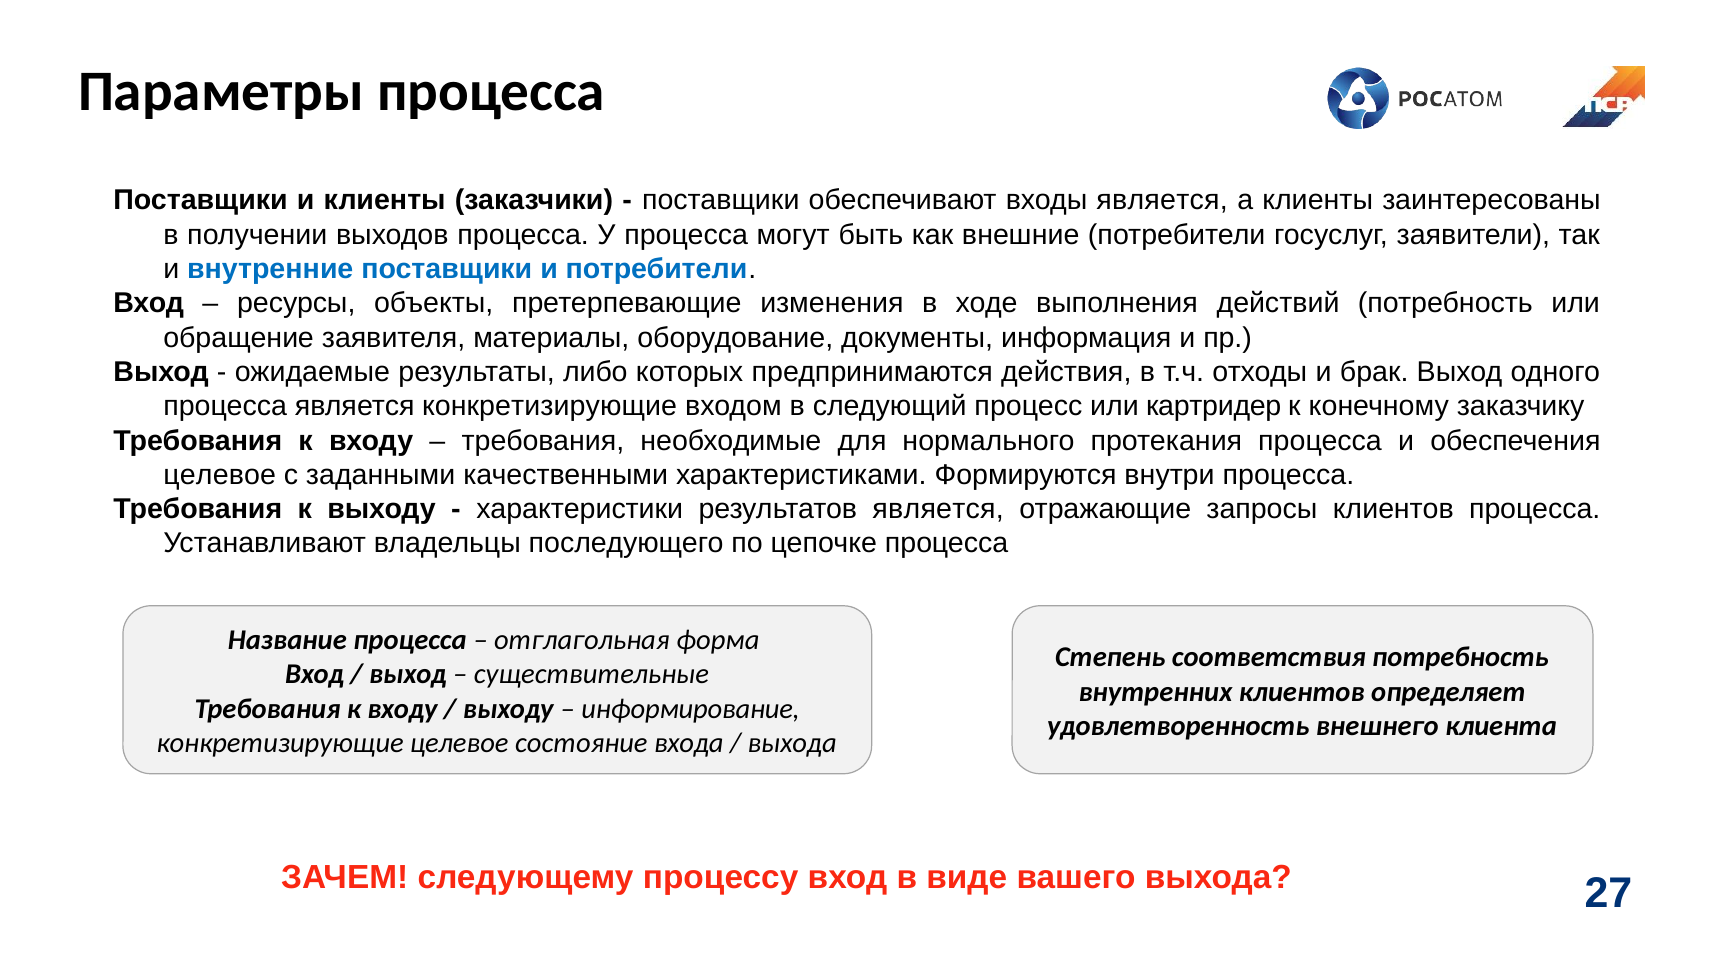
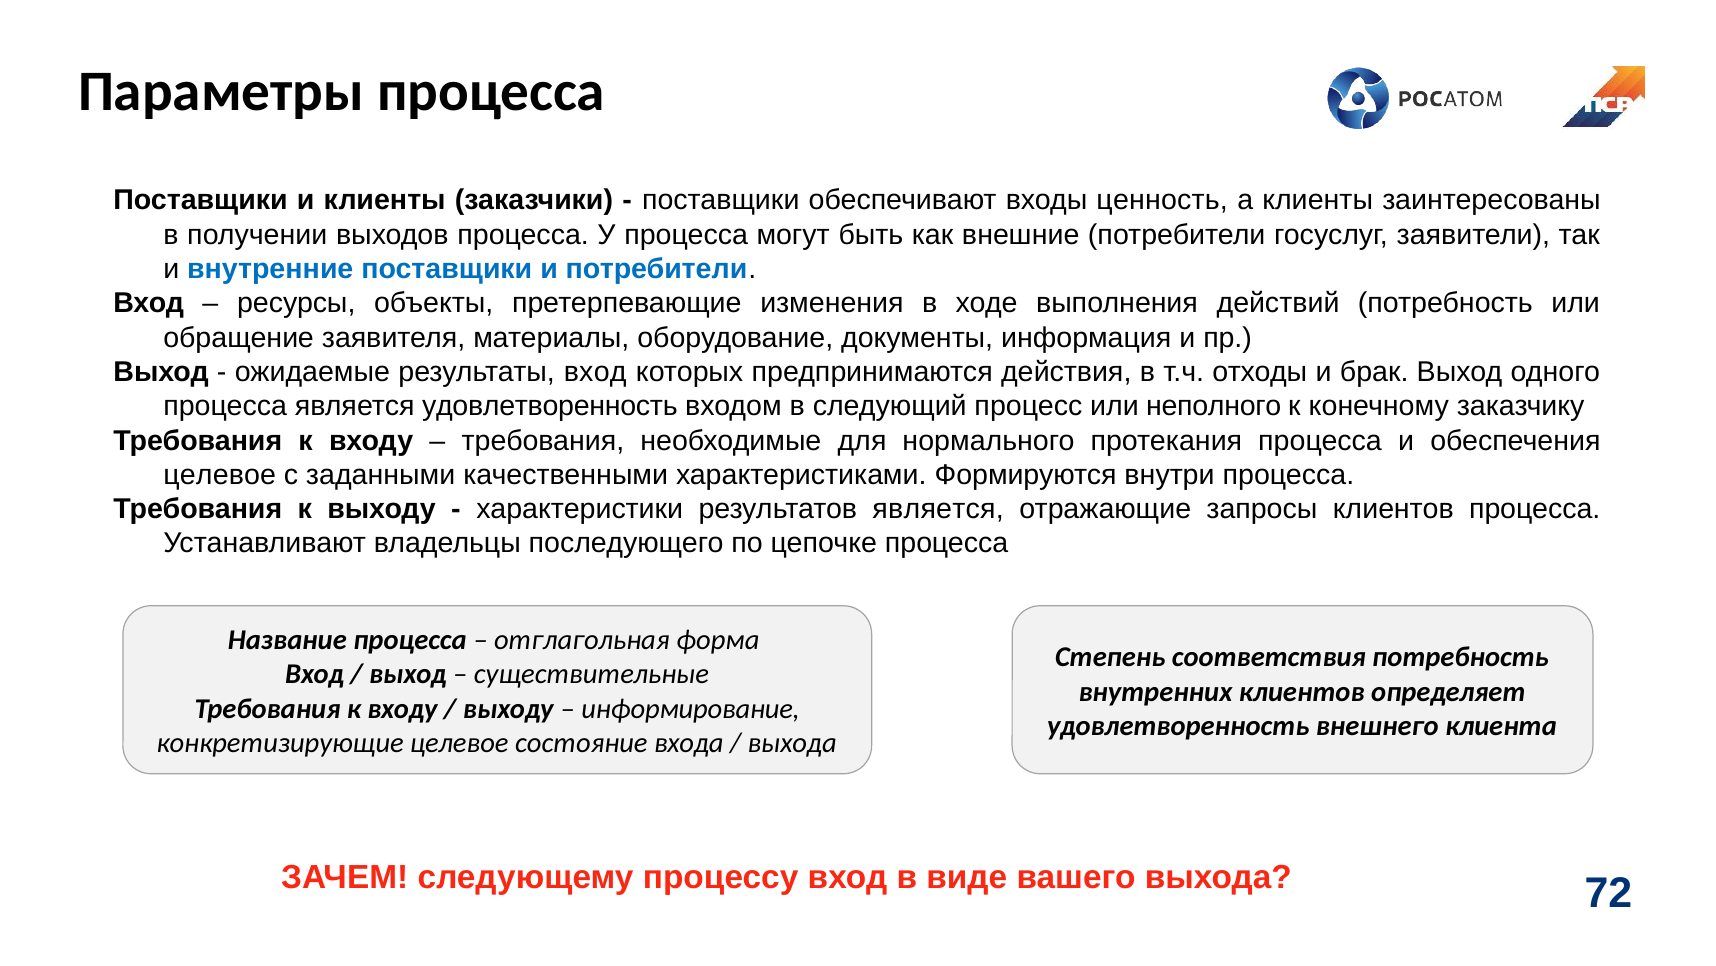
входы является: является -> ценность
результаты либо: либо -> вход
является конкретизирующие: конкретизирующие -> удовлетворенность
картридер: картридер -> неполного
27: 27 -> 72
